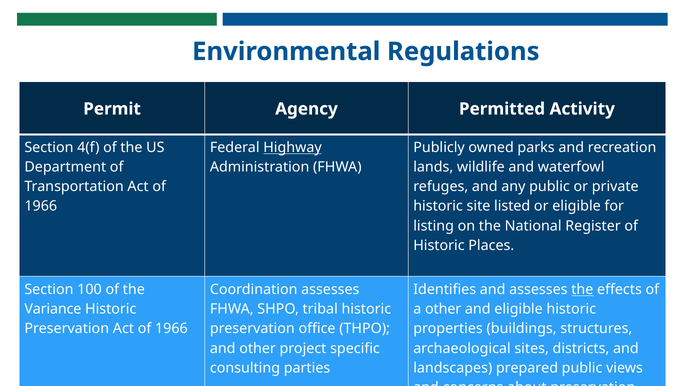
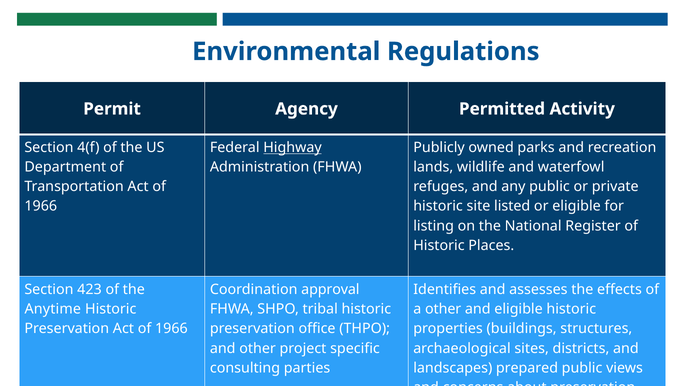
100: 100 -> 423
Coordination assesses: assesses -> approval
the at (582, 289) underline: present -> none
Variance: Variance -> Anytime
